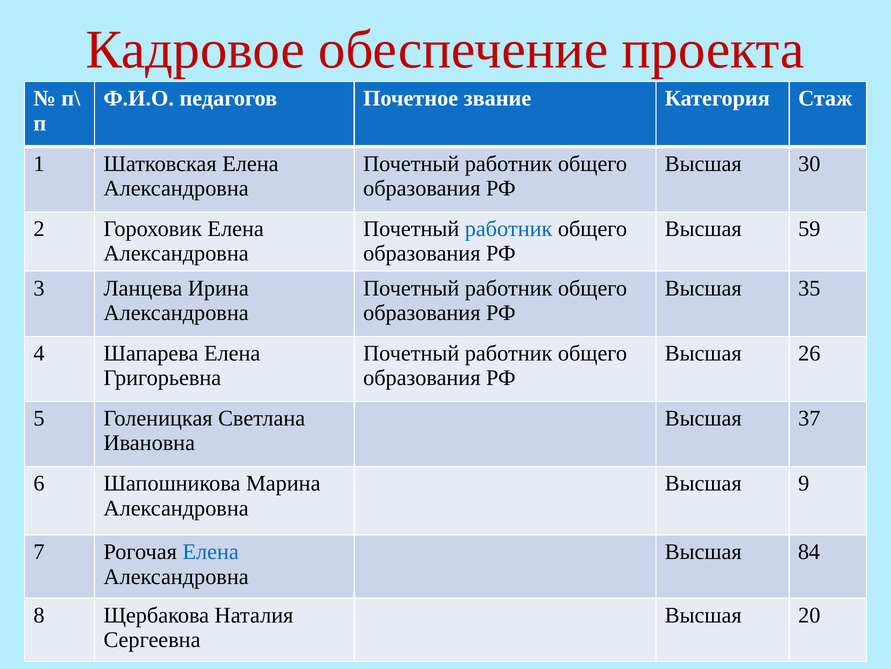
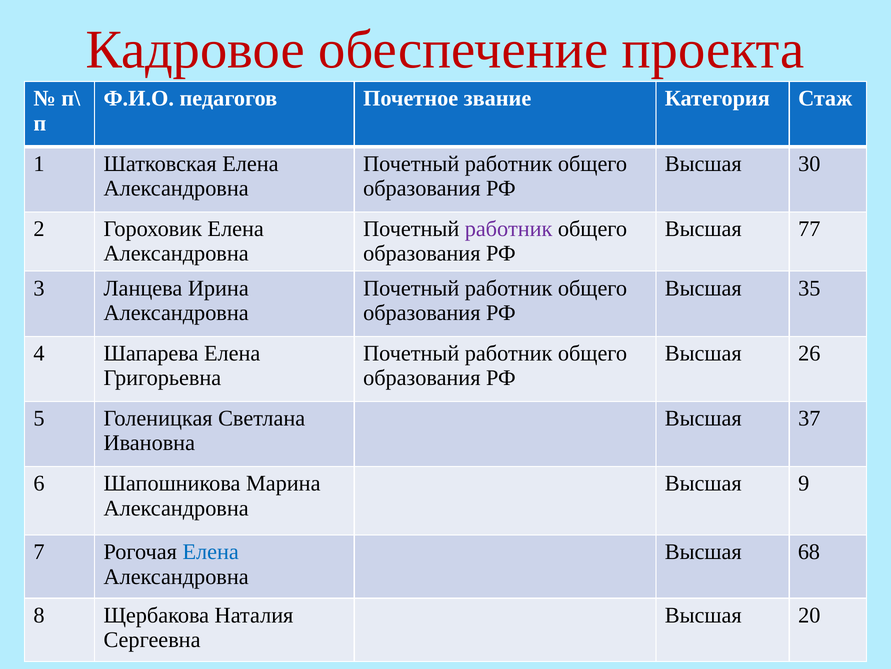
работник at (509, 229) colour: blue -> purple
59: 59 -> 77
84: 84 -> 68
